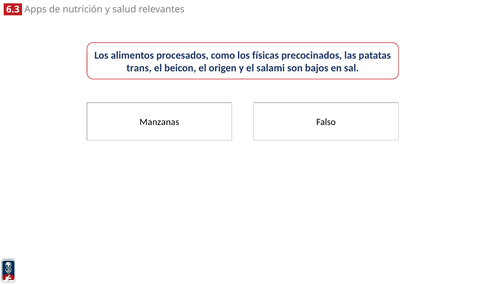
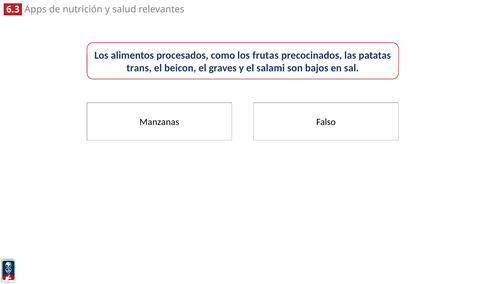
físicas: físicas -> frutas
origen: origen -> graves
